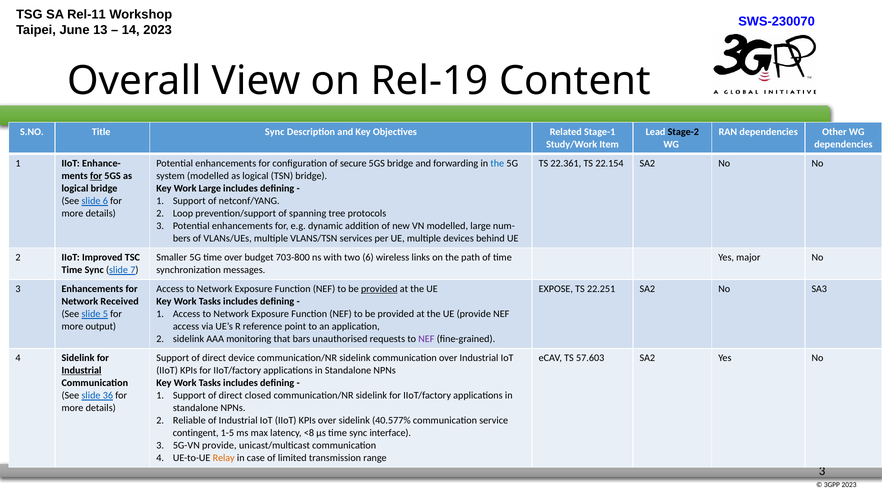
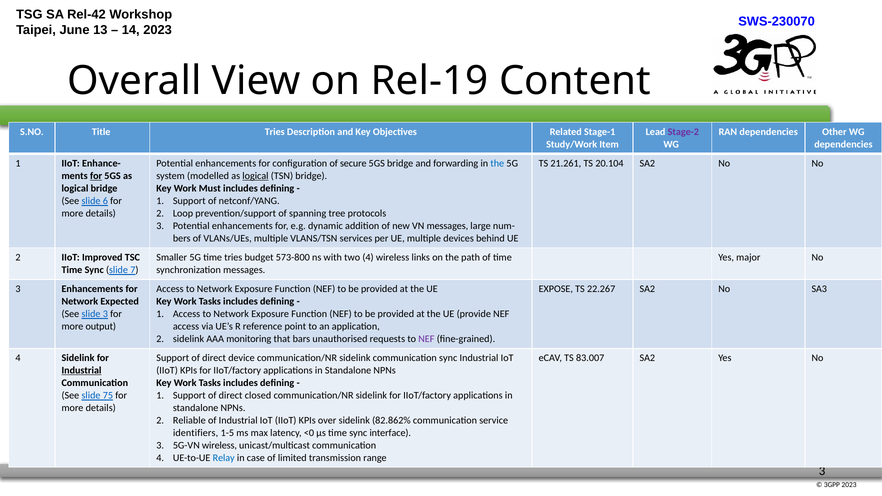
Rel-11: Rel-11 -> Rel-42
Title Sync: Sync -> Tries
Stage-2 colour: black -> purple
22.361: 22.361 -> 21.261
22.154: 22.154 -> 20.104
logical at (255, 176) underline: none -> present
Work Large: Large -> Must
VN modelled: modelled -> messages
time over: over -> tries
703-800: 703-800 -> 573-800
two 6: 6 -> 4
provided at (379, 289) underline: present -> none
22.251: 22.251 -> 22.267
Received: Received -> Expected
slide 5: 5 -> 3
communication over: over -> sync
57.603: 57.603 -> 83.007
36: 36 -> 75
40.577%: 40.577% -> 82.862%
contingent: contingent -> identifiers
<8: <8 -> <0
5G-VN provide: provide -> wireless
Relay colour: orange -> blue
